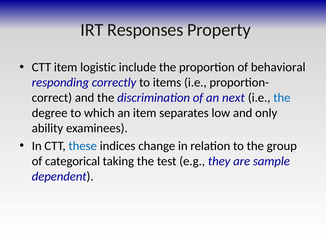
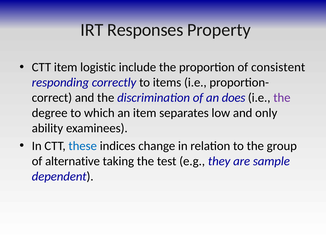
behavioral: behavioral -> consistent
next: next -> does
the at (282, 98) colour: blue -> purple
categorical: categorical -> alternative
